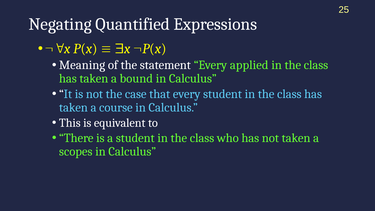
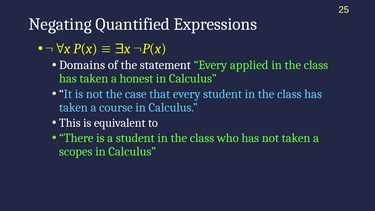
Meaning: Meaning -> Domains
bound: bound -> honest
